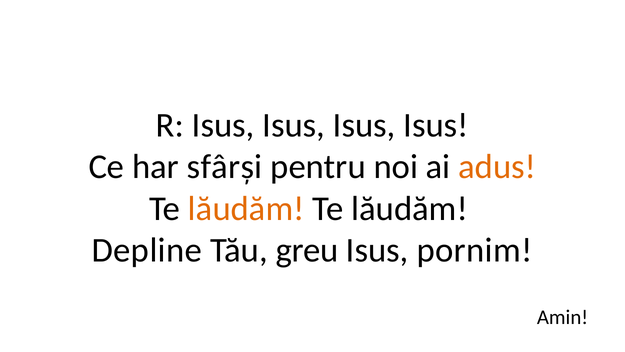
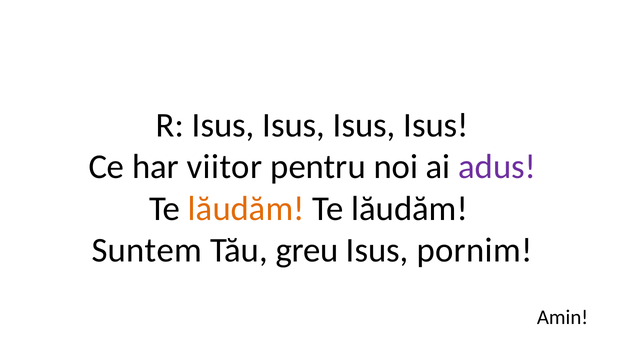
sfârși: sfârși -> viitor
adus colour: orange -> purple
Depline: Depline -> Suntem
